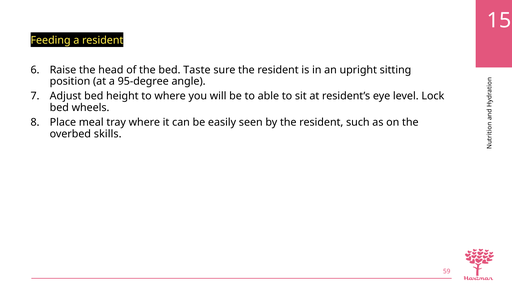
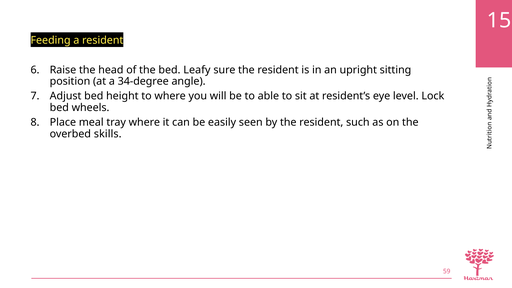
Taste: Taste -> Leafy
95-degree: 95-degree -> 34-degree
